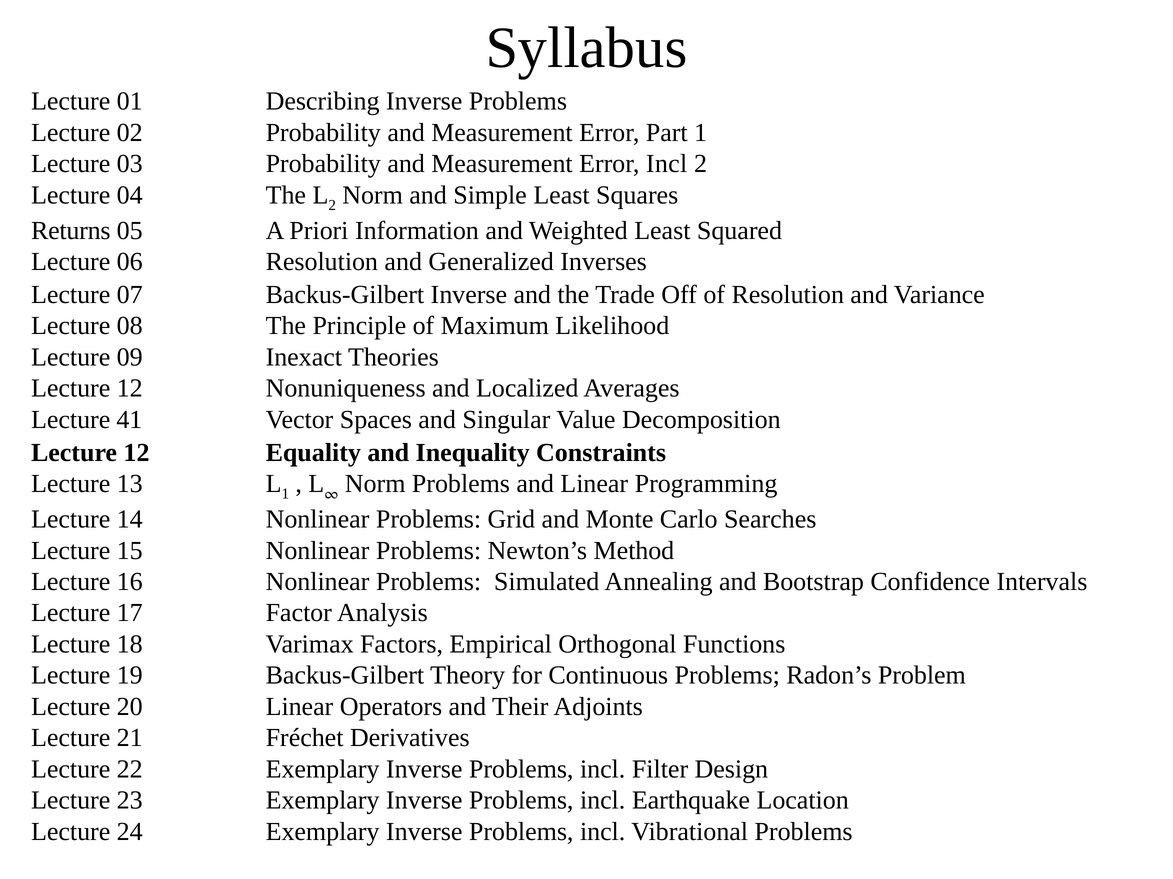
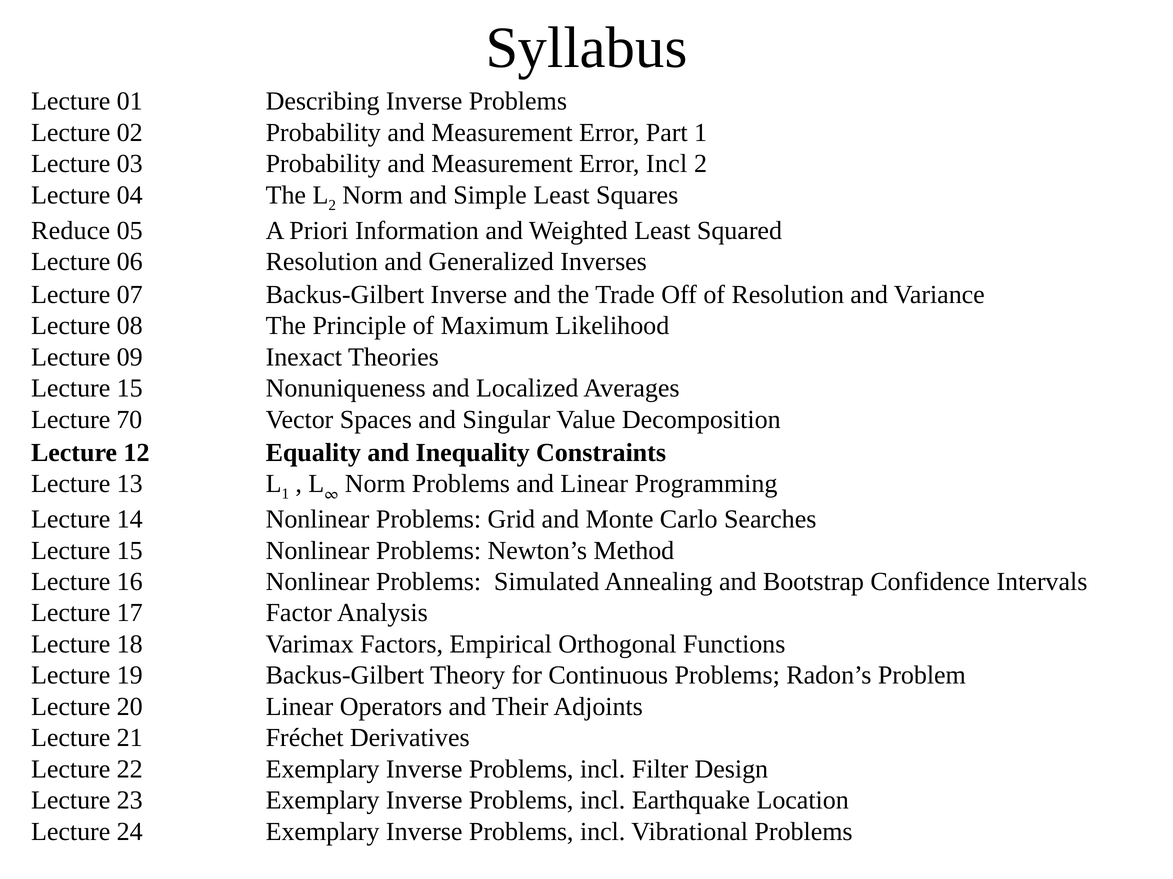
Returns: Returns -> Reduce
12 at (130, 389): 12 -> 15
41: 41 -> 70
